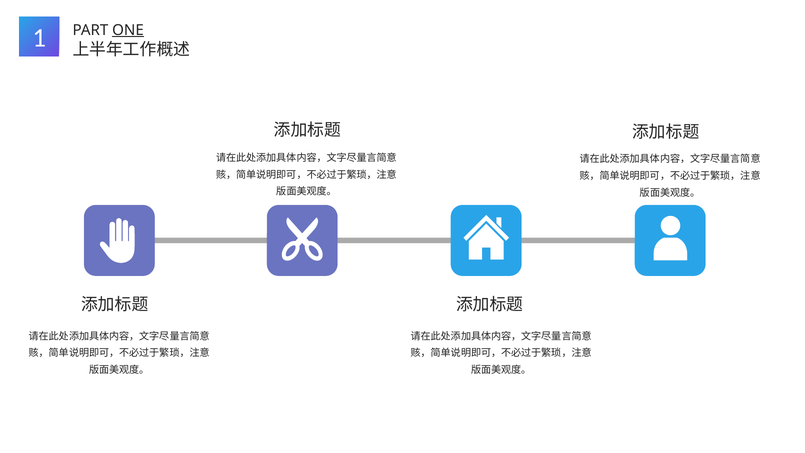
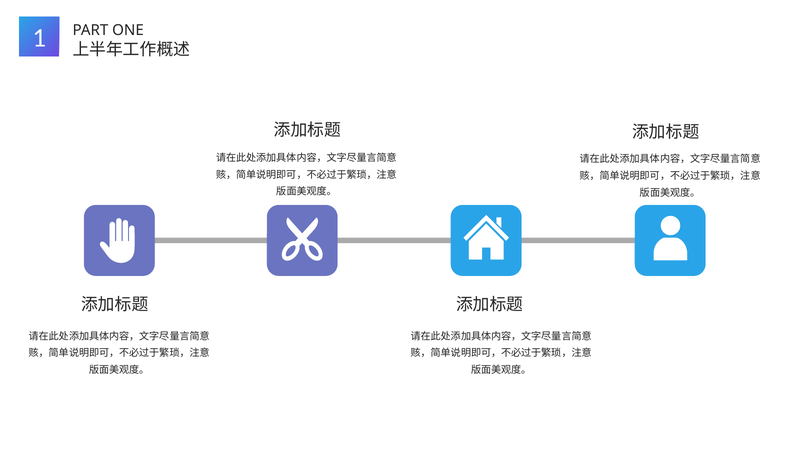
ONE underline: present -> none
